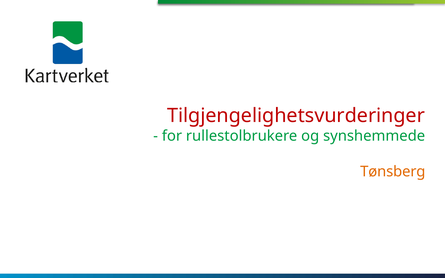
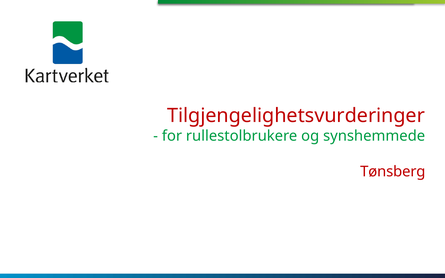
Tønsberg colour: orange -> red
